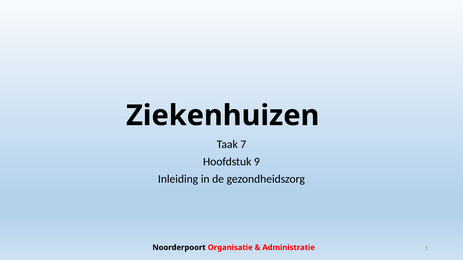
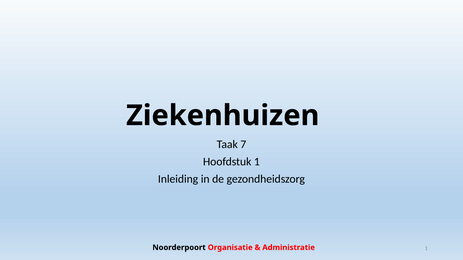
Hoofdstuk 9: 9 -> 1
